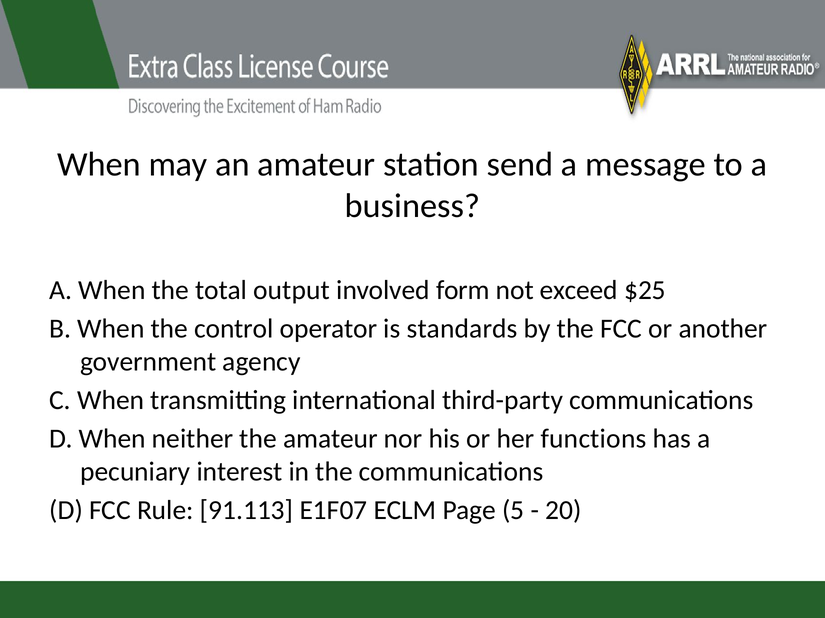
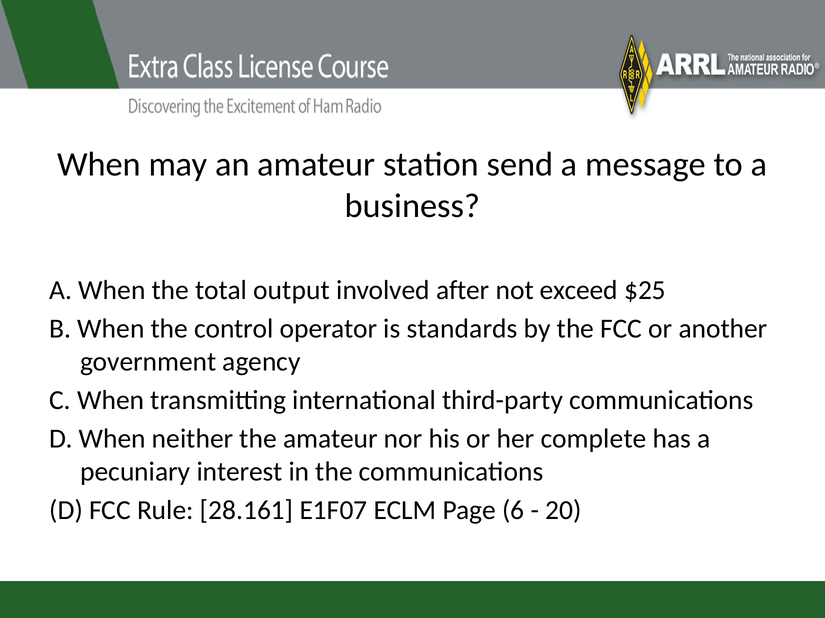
form: form -> after
functions: functions -> complete
91.113: 91.113 -> 28.161
5: 5 -> 6
